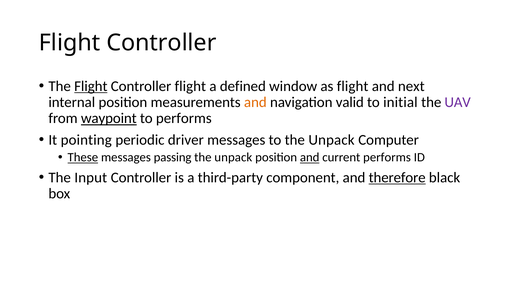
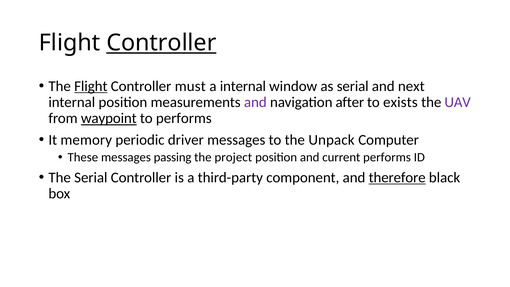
Controller at (161, 43) underline: none -> present
Controller flight: flight -> must
a defined: defined -> internal
as flight: flight -> serial
and at (255, 102) colour: orange -> purple
valid: valid -> after
initial: initial -> exists
pointing: pointing -> memory
These underline: present -> none
unpack at (233, 157): unpack -> project
and at (310, 157) underline: present -> none
The Input: Input -> Serial
